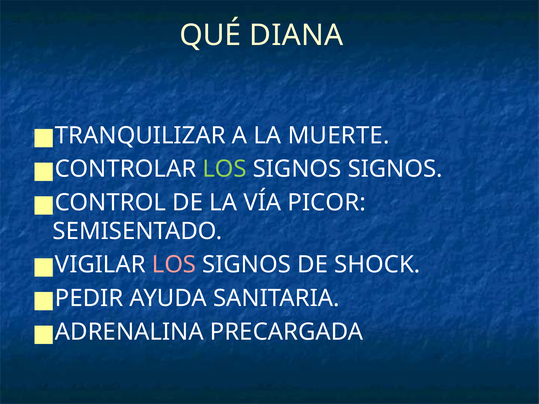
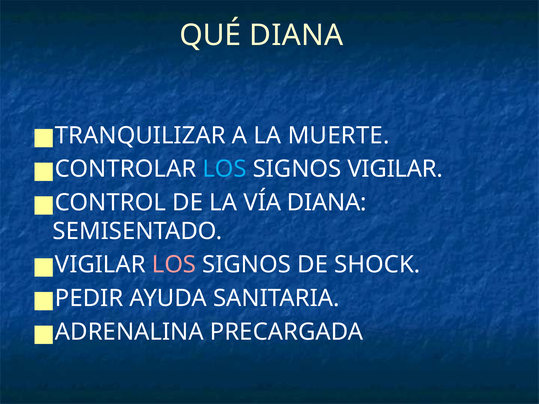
LOS at (225, 169) colour: light green -> light blue
SIGNOS SIGNOS: SIGNOS -> VIGILAR
VÍA PICOR: PICOR -> DIANA
